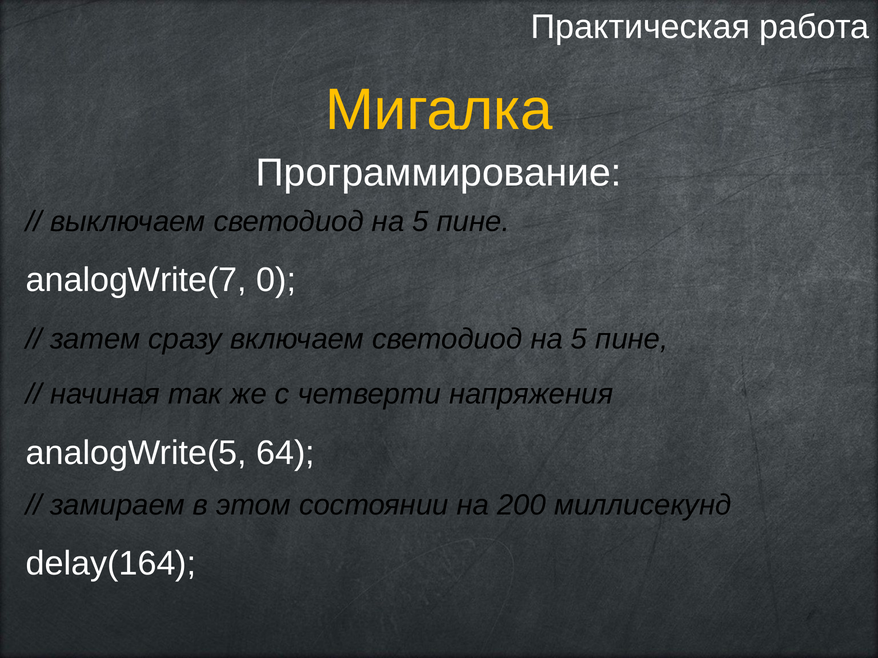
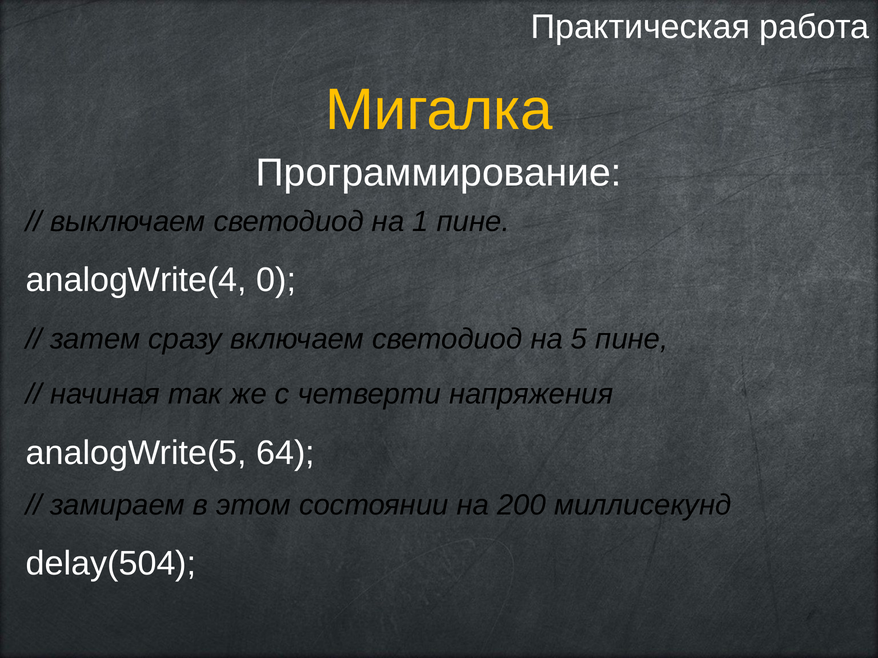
выключаем светодиод на 5: 5 -> 1
analogWrite(7: analogWrite(7 -> analogWrite(4
delay(164: delay(164 -> delay(504
